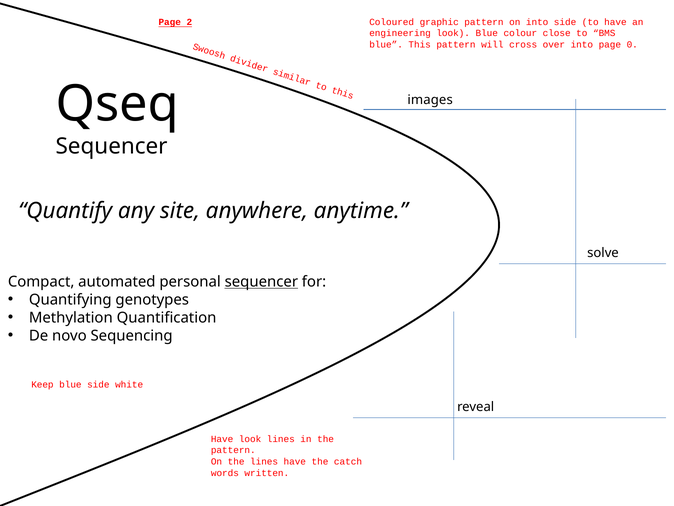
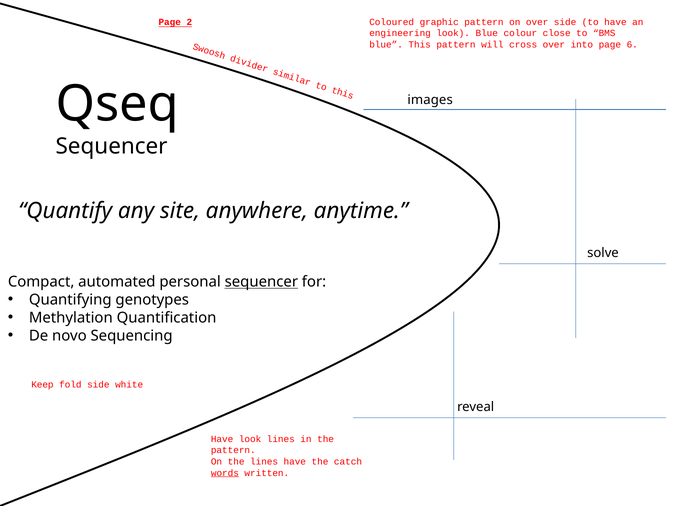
on into: into -> over
0: 0 -> 6
Keep blue: blue -> fold
words underline: none -> present
